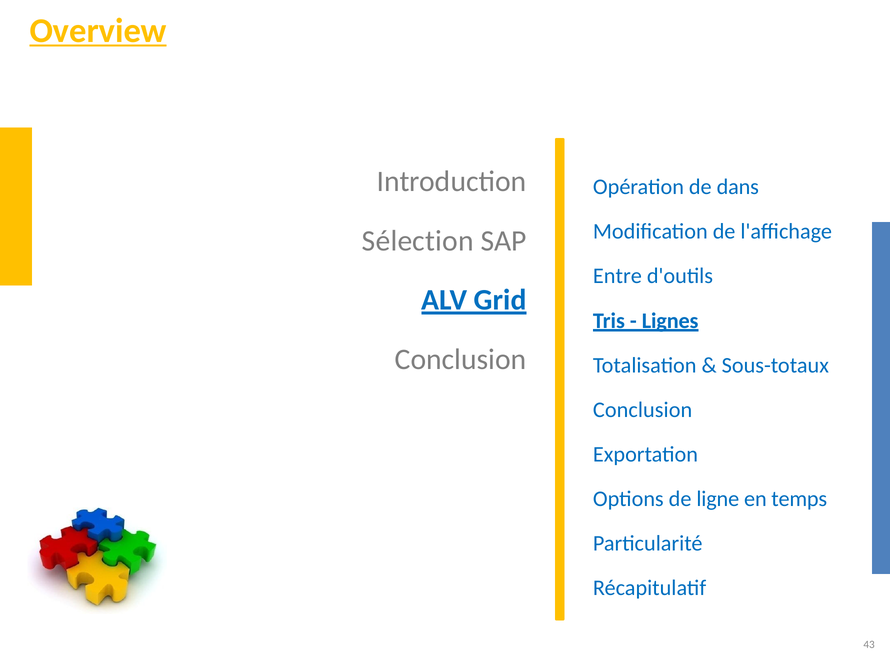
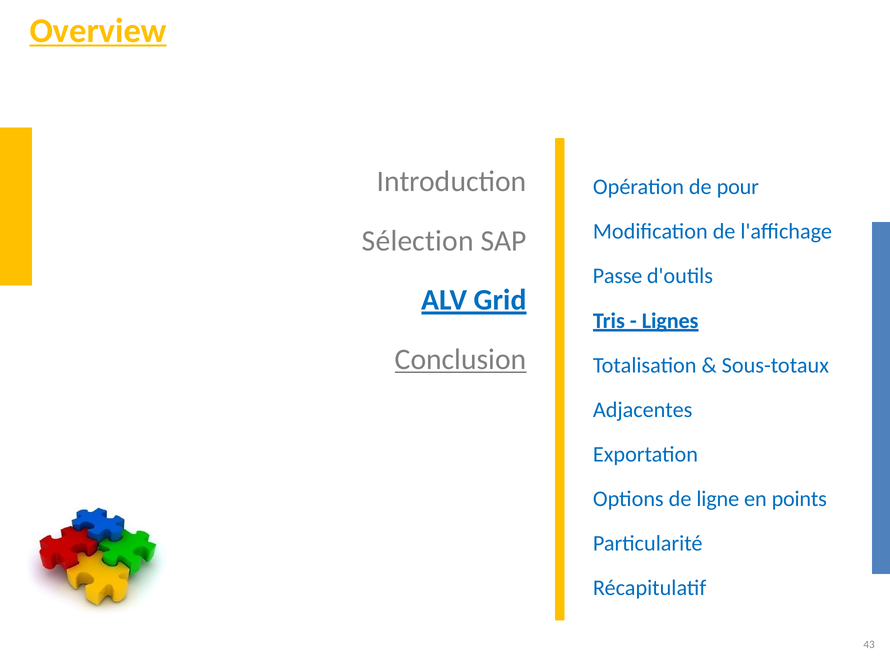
dans: dans -> pour
Entre: Entre -> Passe
Conclusion at (461, 359) underline: none -> present
Conclusion at (643, 409): Conclusion -> Adjacentes
temps: temps -> points
